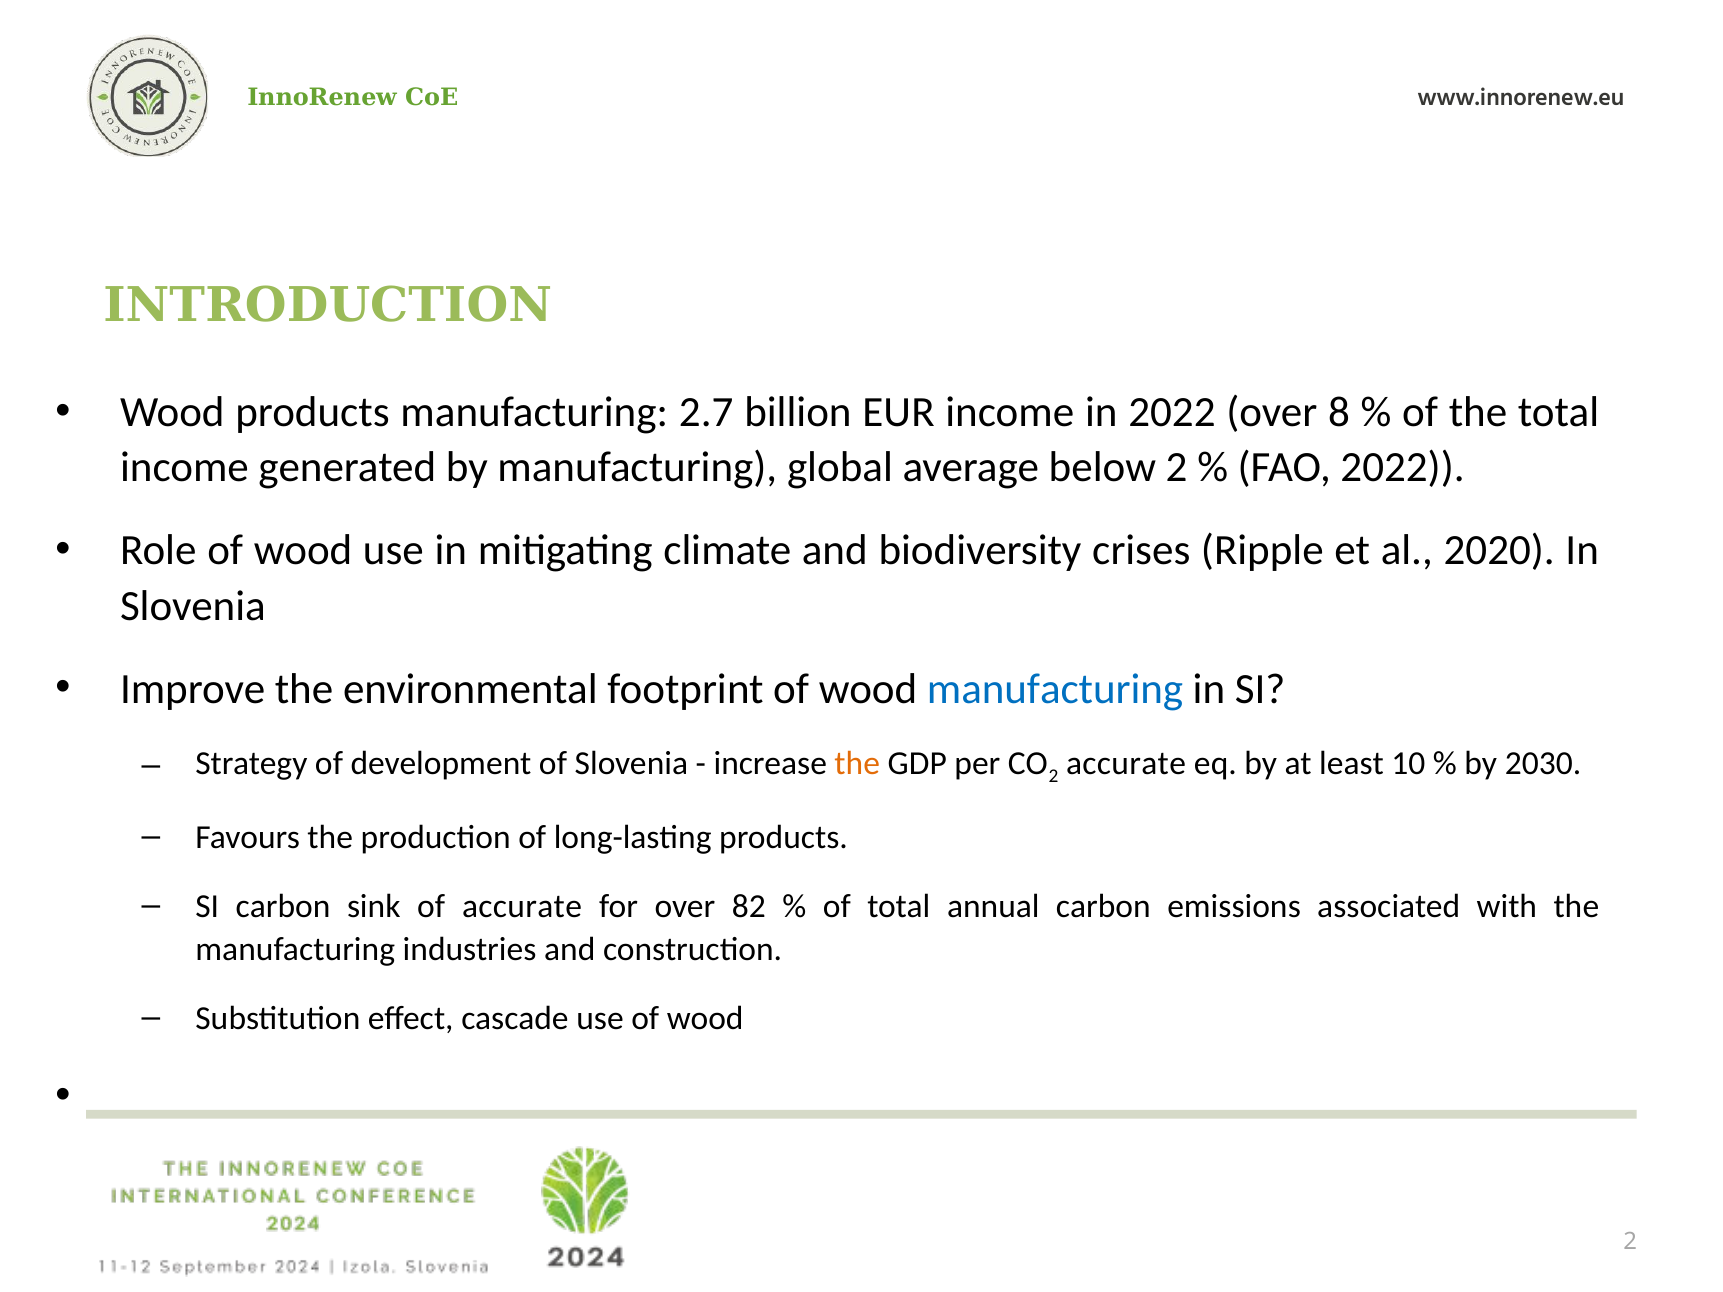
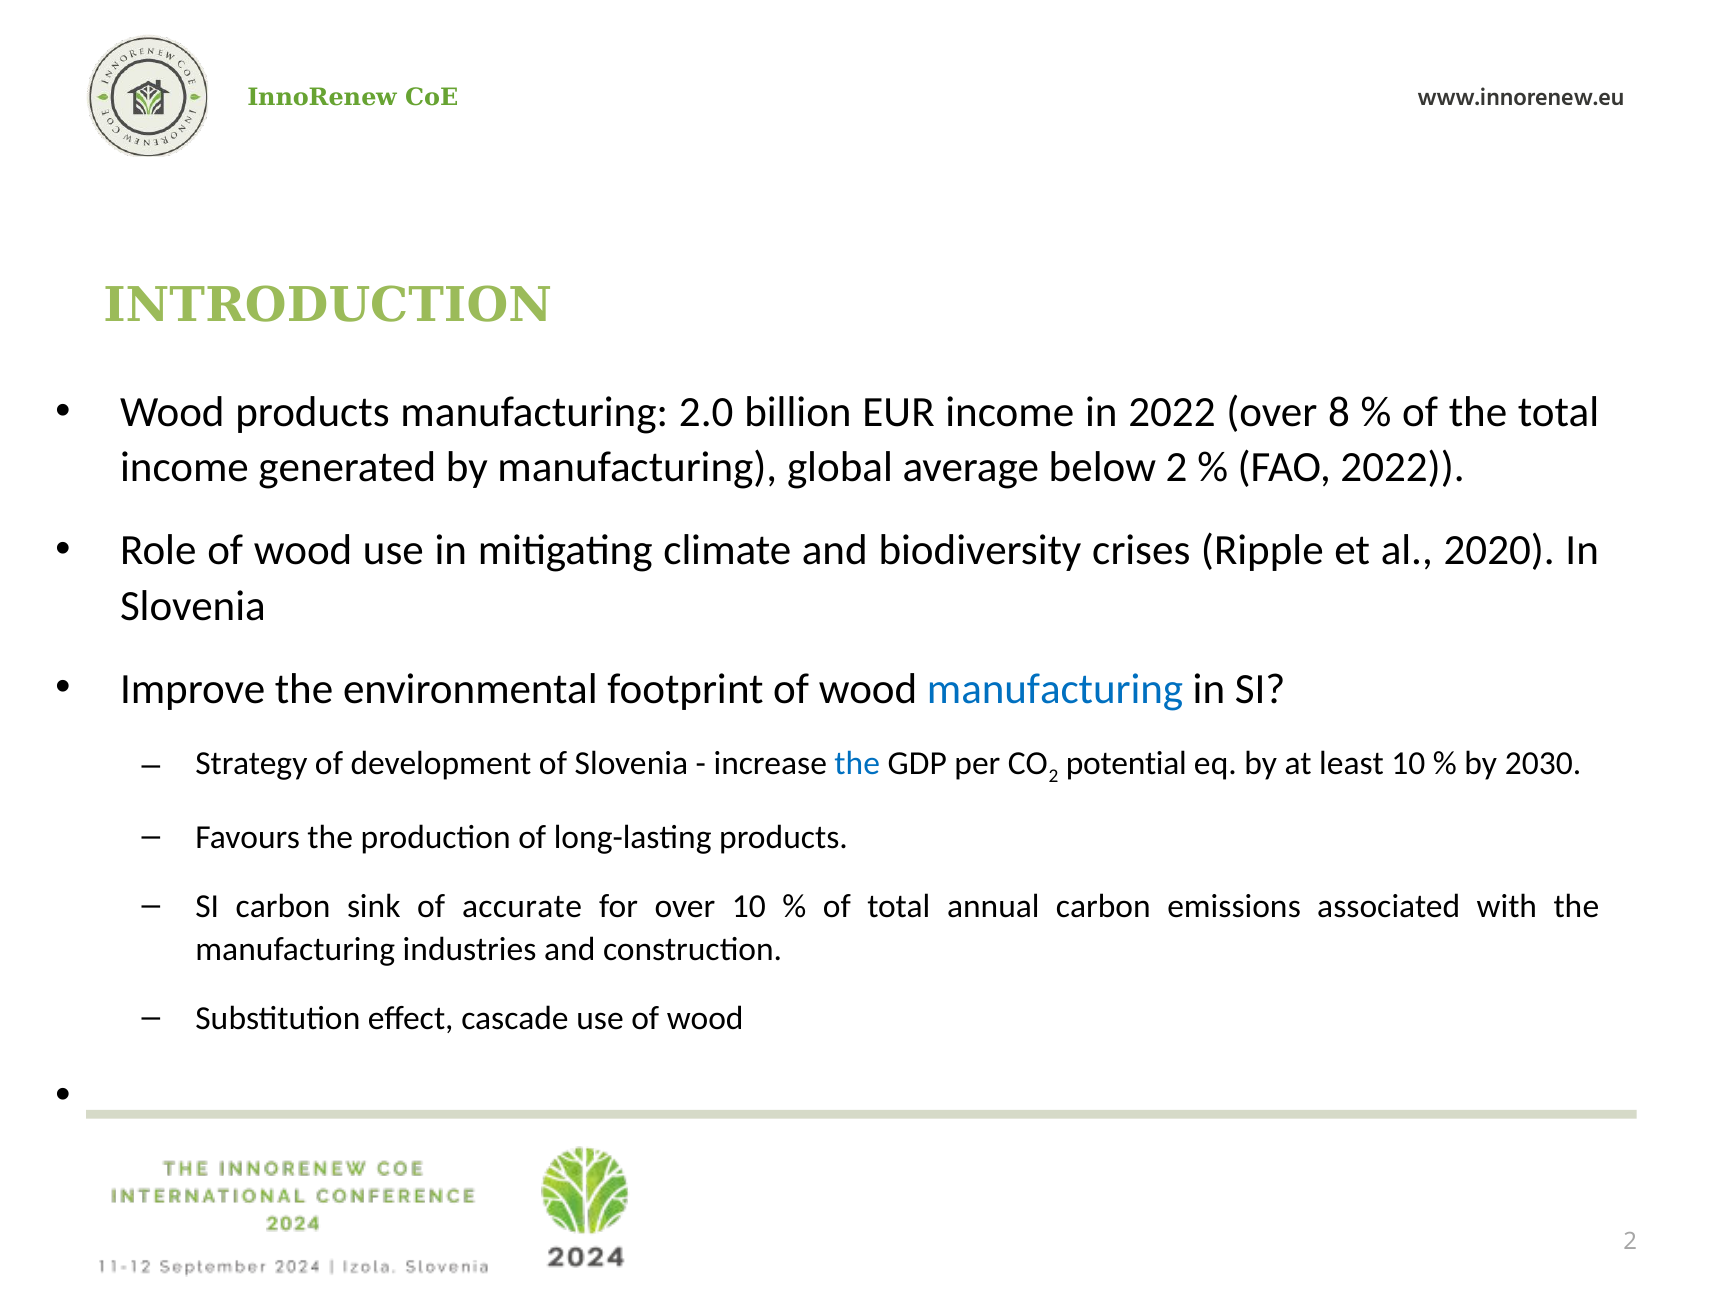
2.7: 2.7 -> 2.0
the at (857, 763) colour: orange -> blue
2 accurate: accurate -> potential
over 82: 82 -> 10
